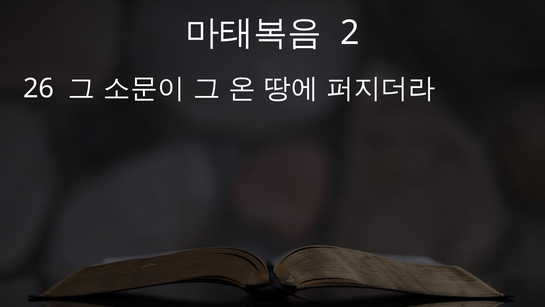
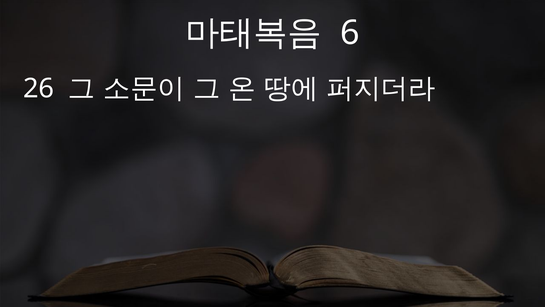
2: 2 -> 6
